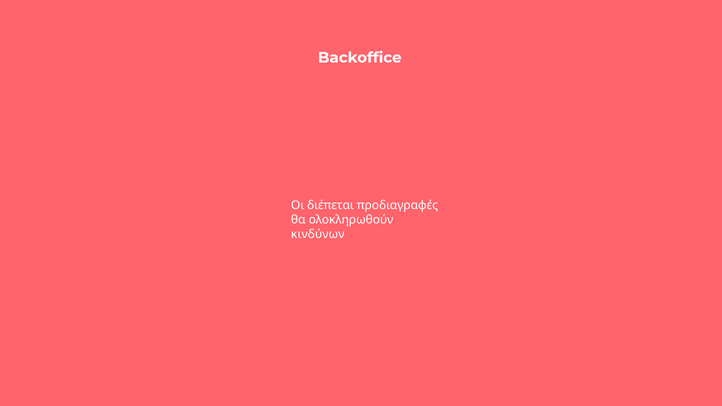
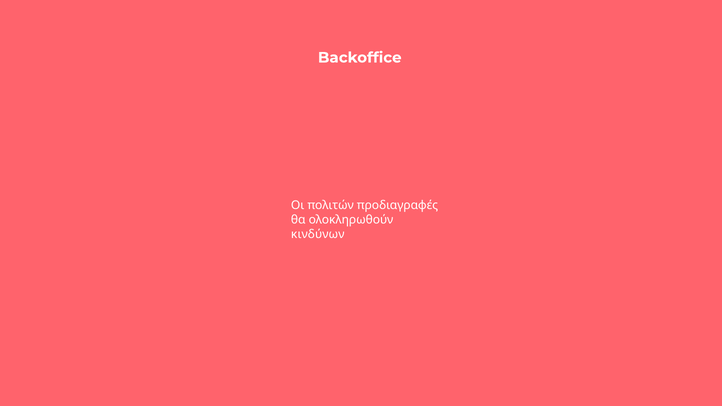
διέπεται: διέπεται -> πολιτών
